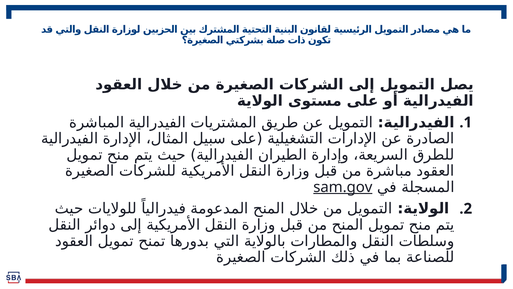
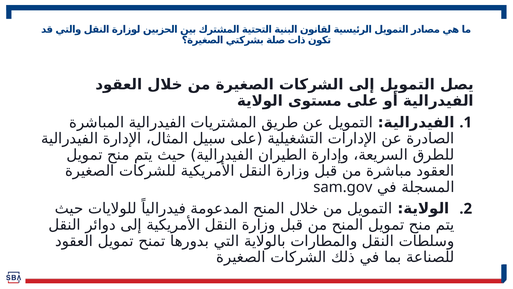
sam.gov underline: present -> none
